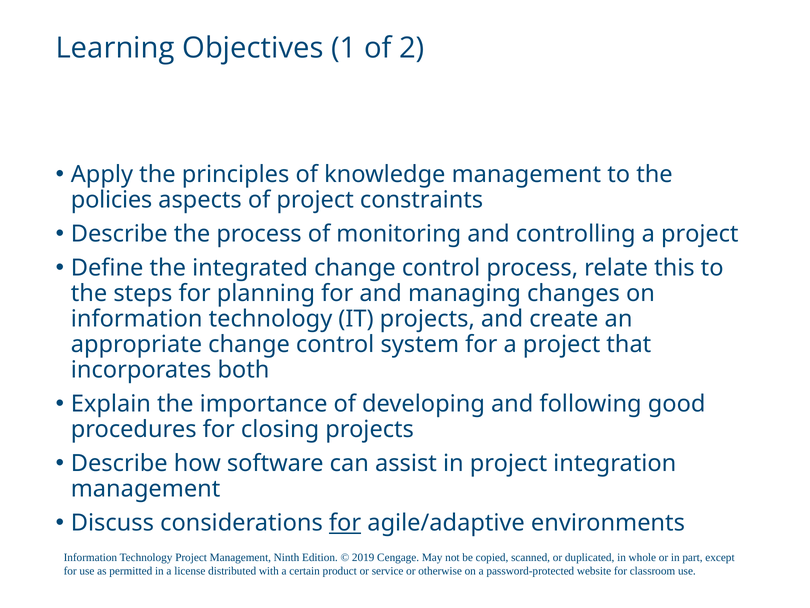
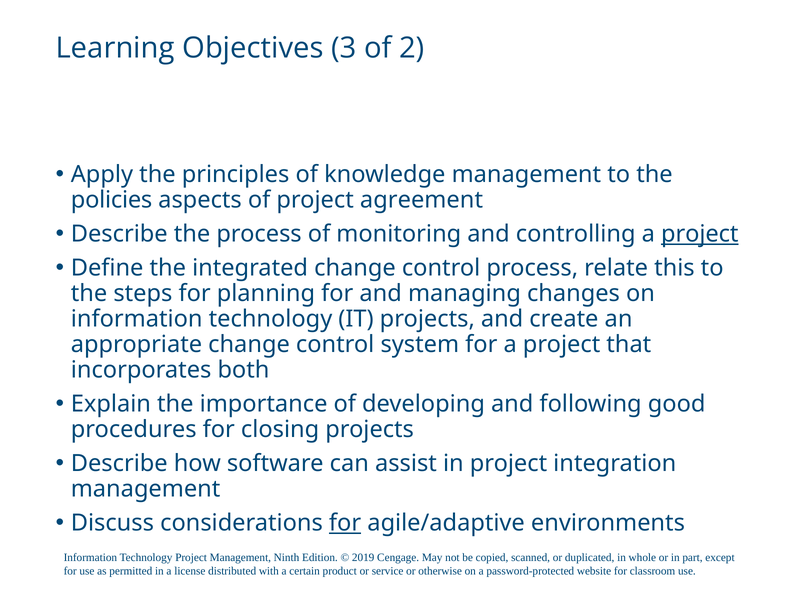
1: 1 -> 3
constraints: constraints -> agreement
project at (700, 234) underline: none -> present
